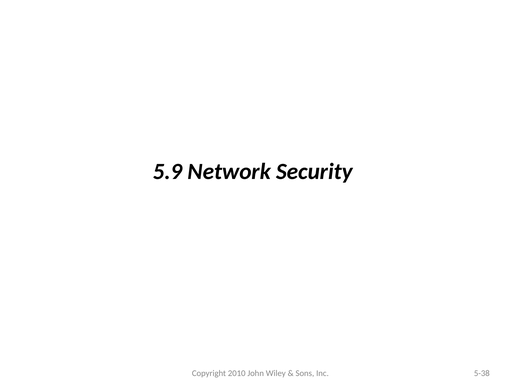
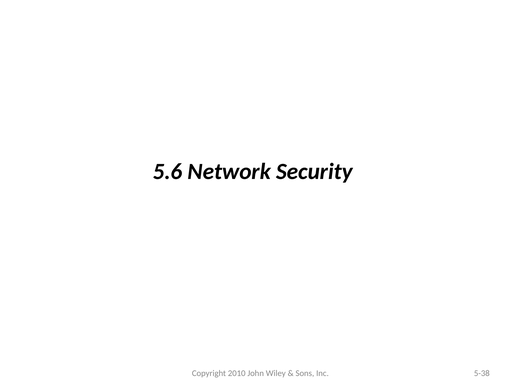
5.9: 5.9 -> 5.6
